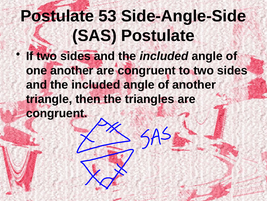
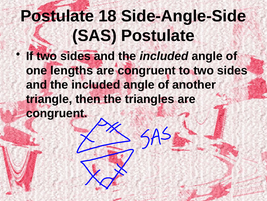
53: 53 -> 18
one another: another -> lengths
